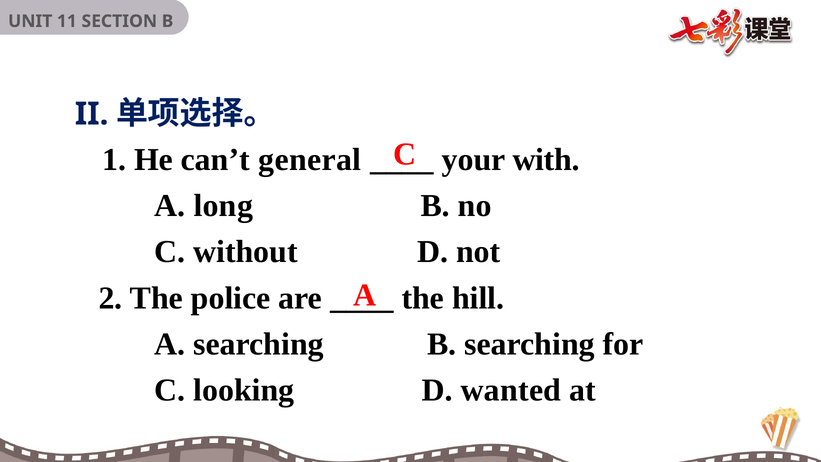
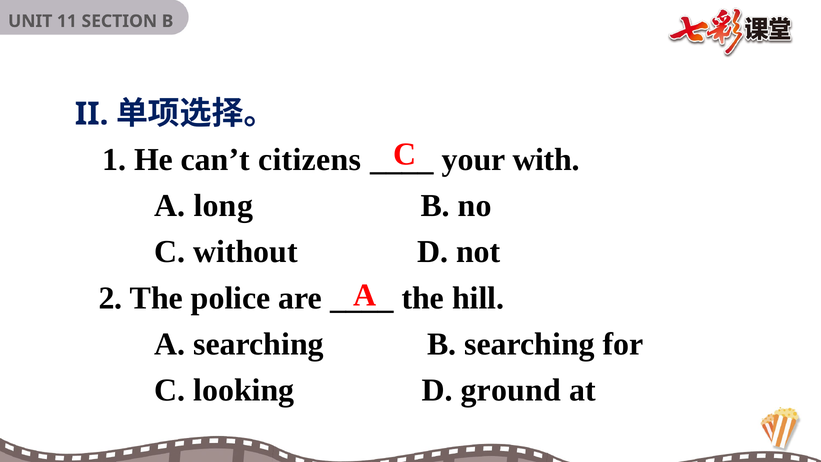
general: general -> citizens
wanted: wanted -> ground
